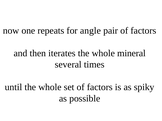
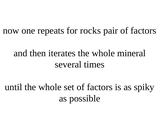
angle: angle -> rocks
